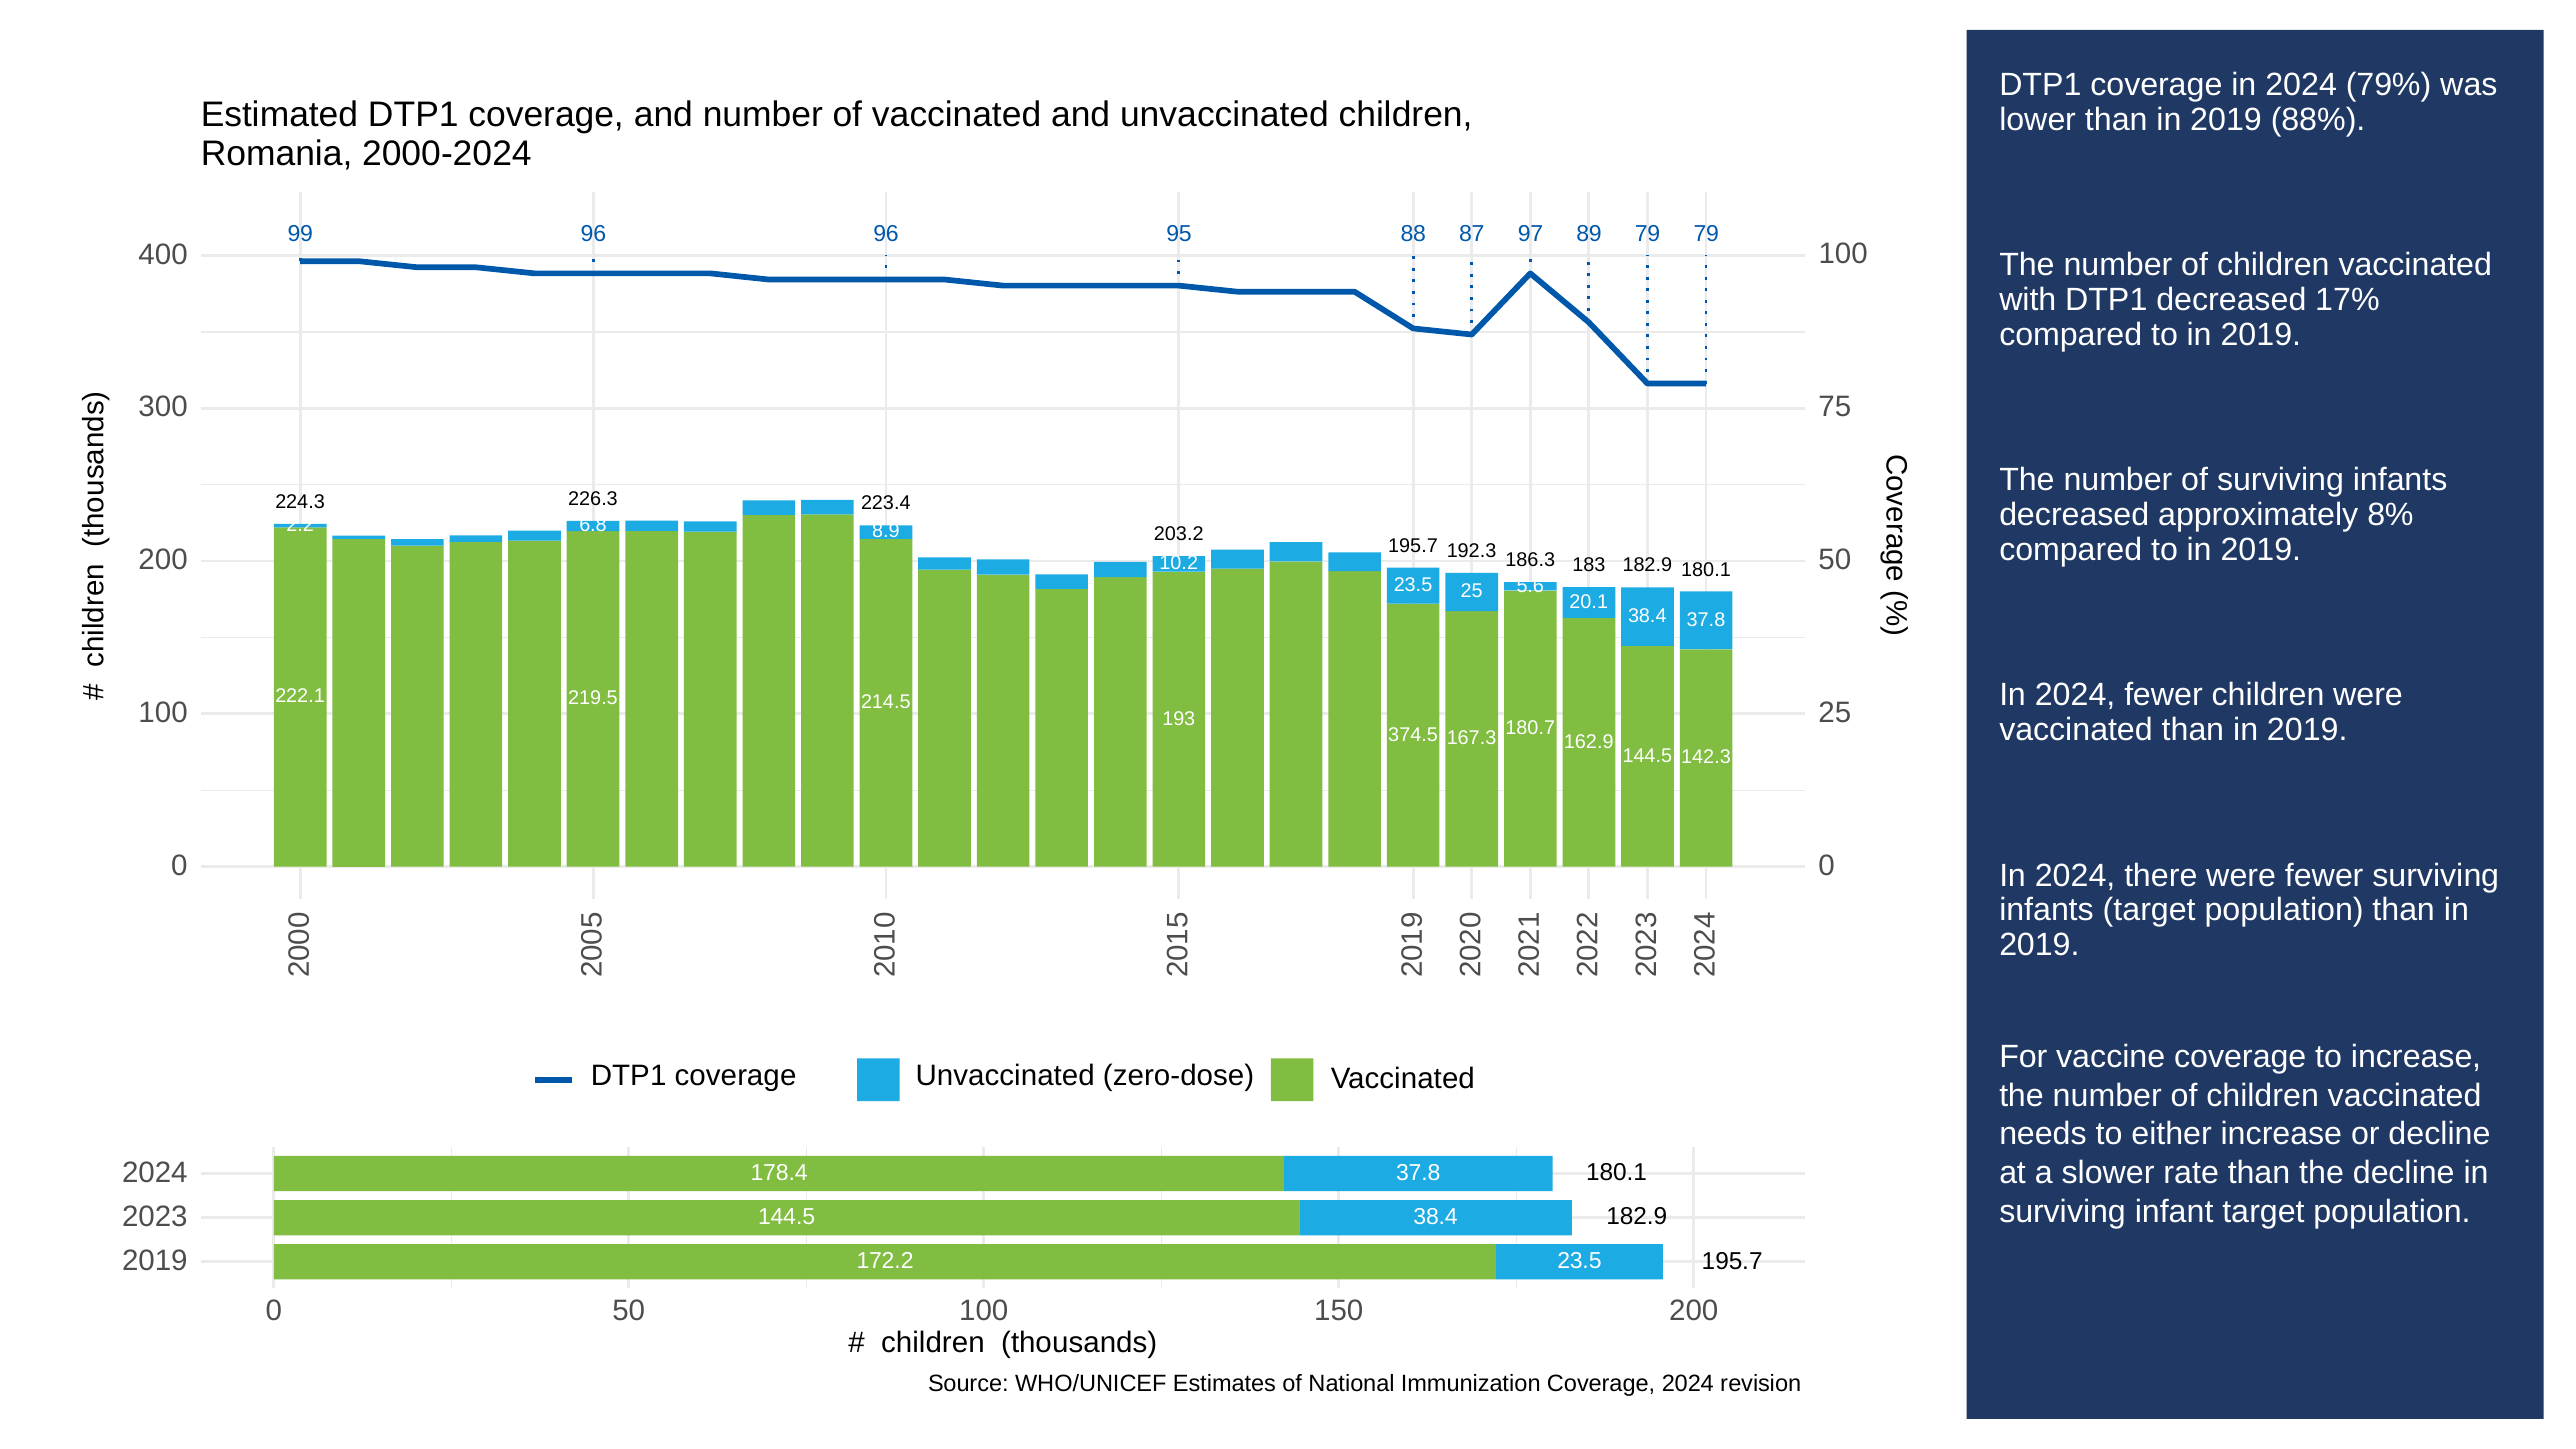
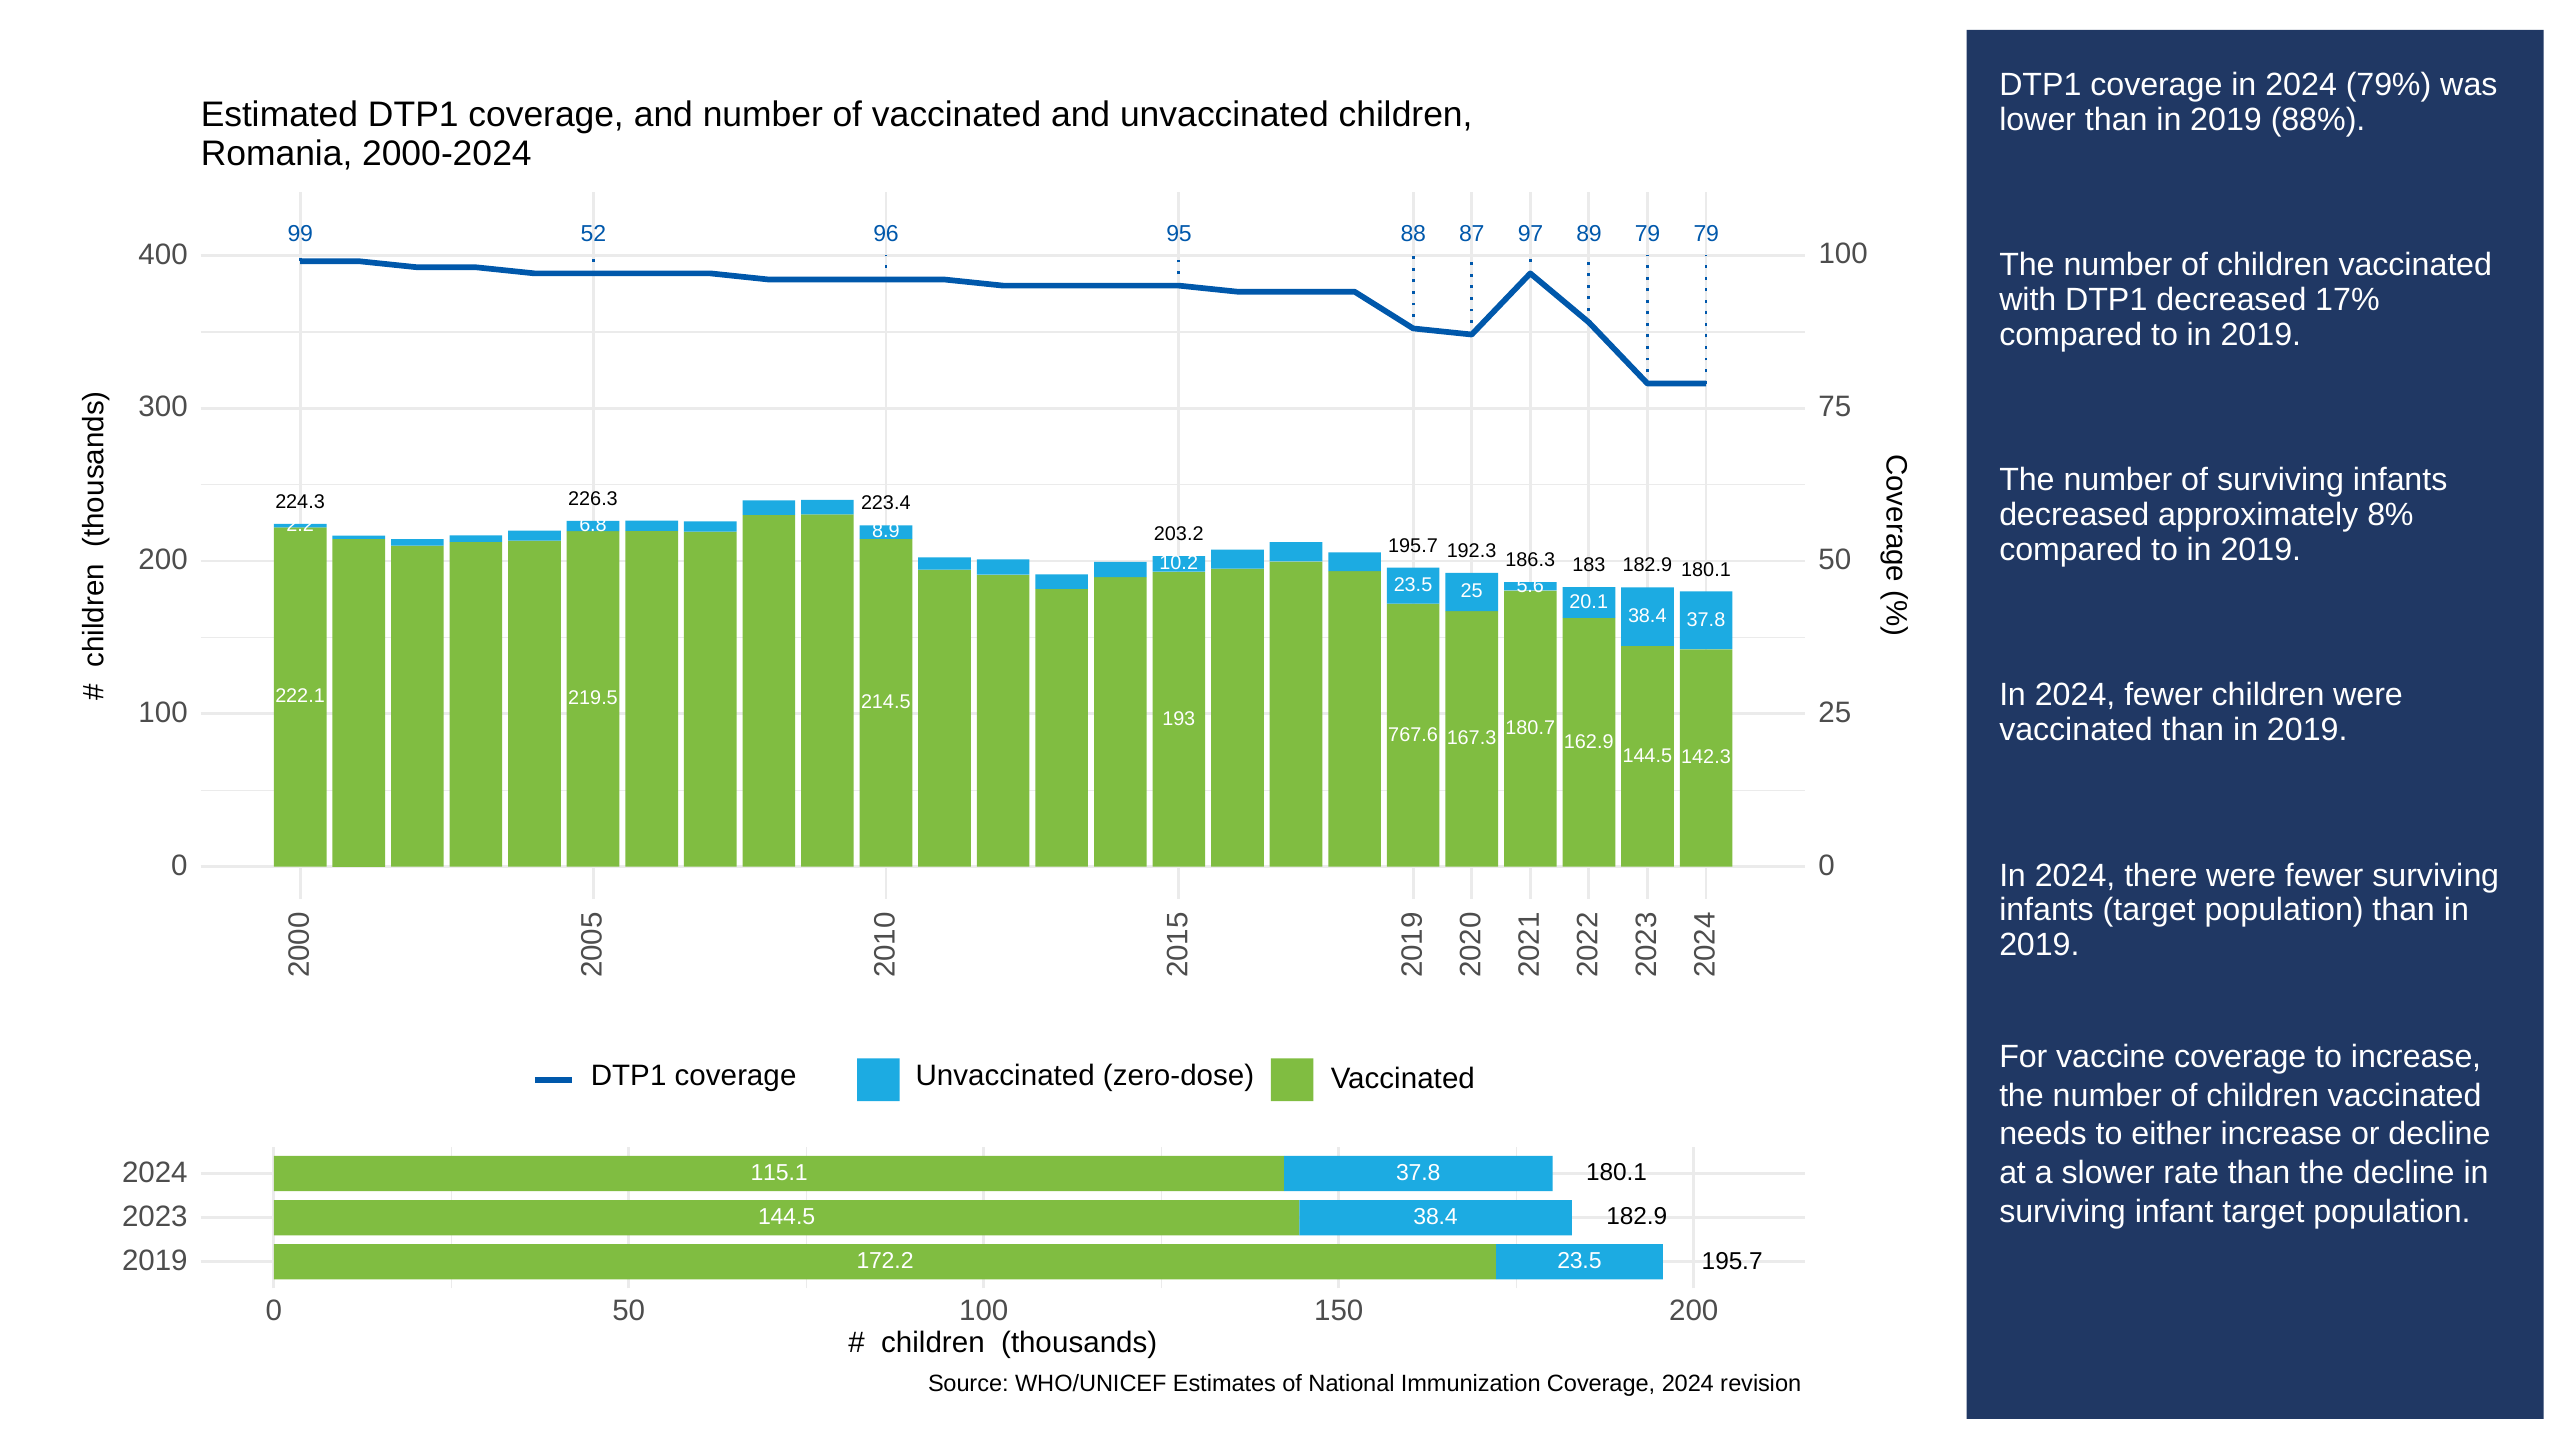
99 96: 96 -> 52
374.5: 374.5 -> 767.6
178.4: 178.4 -> 115.1
